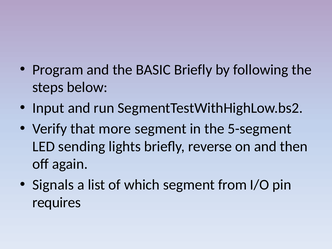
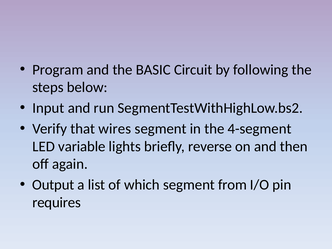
BASIC Briefly: Briefly -> Circuit
more: more -> wires
5-segment: 5-segment -> 4-segment
sending: sending -> variable
Signals: Signals -> Output
